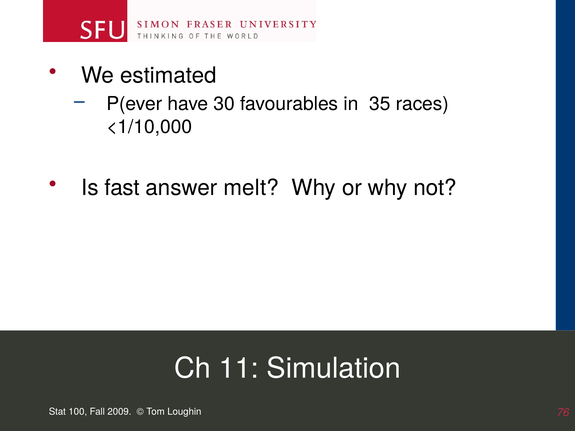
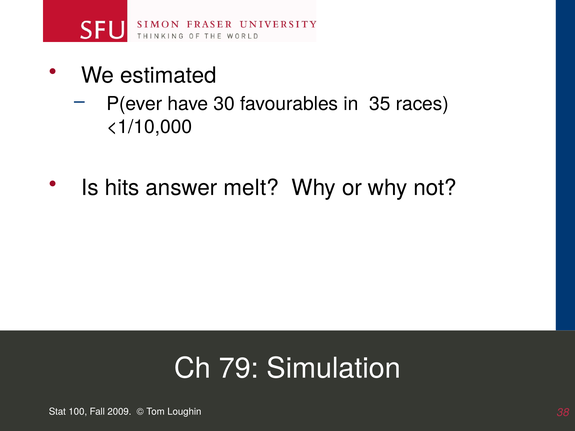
fast: fast -> hits
11: 11 -> 79
76: 76 -> 38
